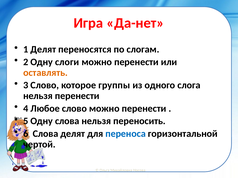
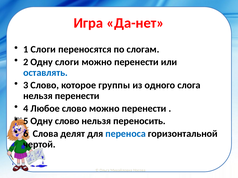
1 Делят: Делят -> Слоги
оставлять colour: orange -> blue
Одну слова: слова -> слово
